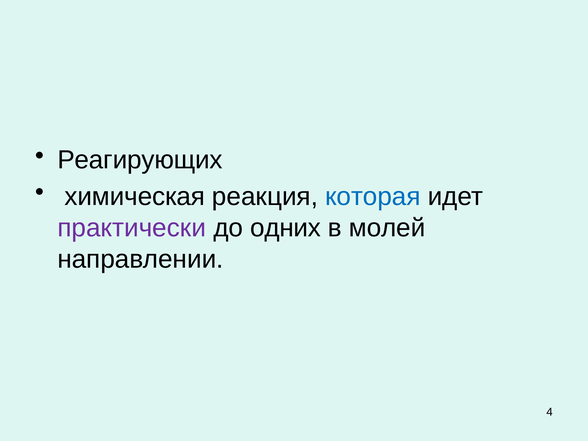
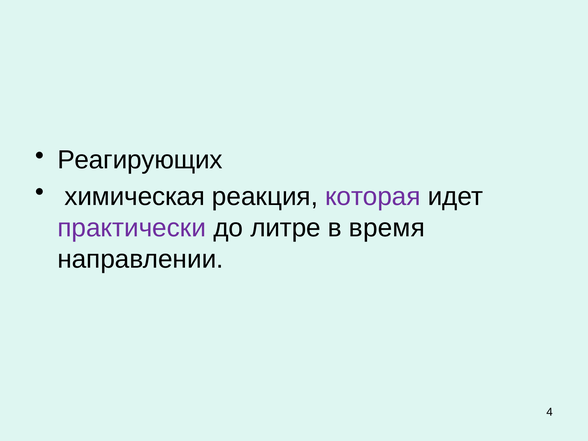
которая colour: blue -> purple
одних: одних -> литре
молей: молей -> время
